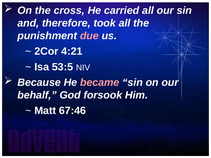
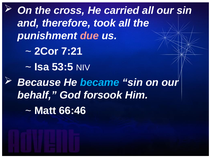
4:21: 4:21 -> 7:21
became colour: pink -> light blue
67:46: 67:46 -> 66:46
